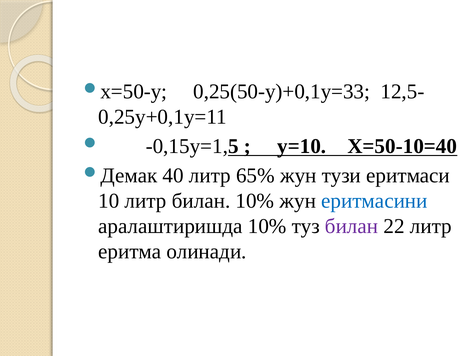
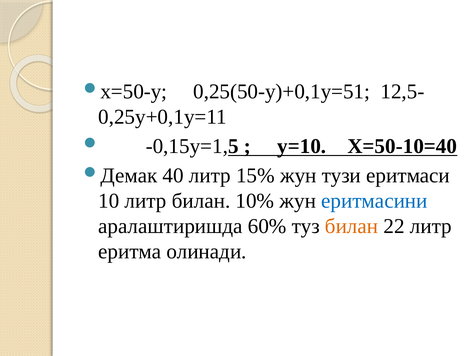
0,25(50-у)+0,1у=33: 0,25(50-у)+0,1у=33 -> 0,25(50-у)+0,1у=51
65%: 65% -> 15%
аралаштиришда 10%: 10% -> 60%
билан at (352, 226) colour: purple -> orange
